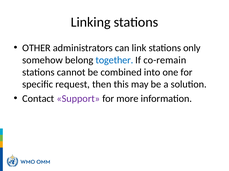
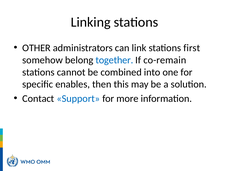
only: only -> first
request: request -> enables
Support colour: purple -> blue
